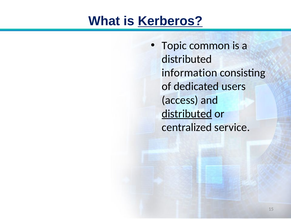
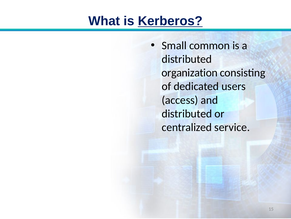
Topic: Topic -> Small
information: information -> organization
distributed at (187, 113) underline: present -> none
